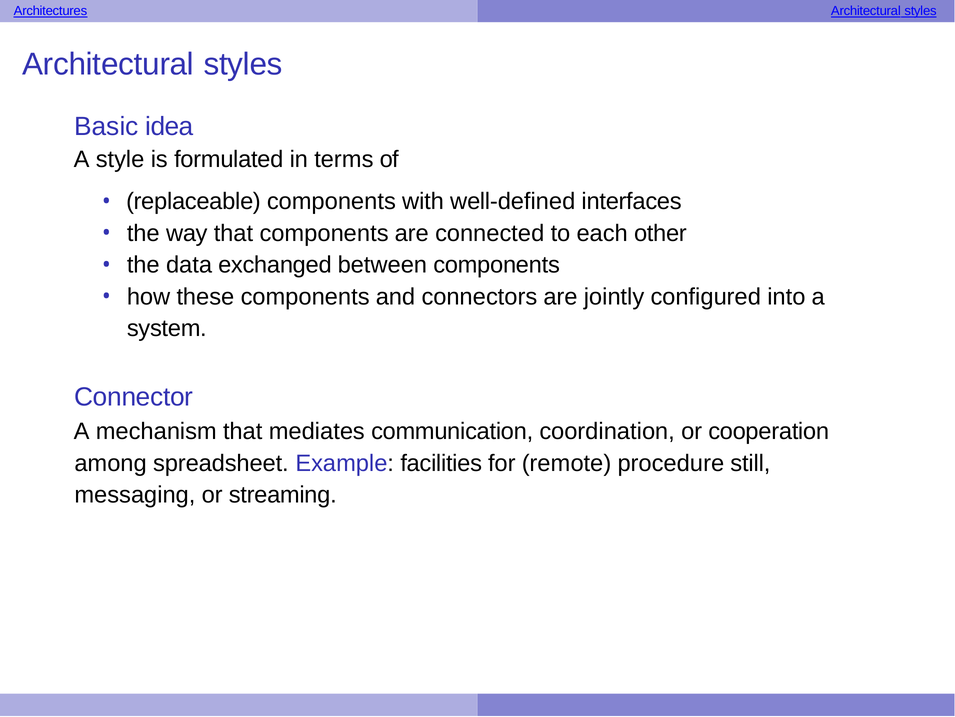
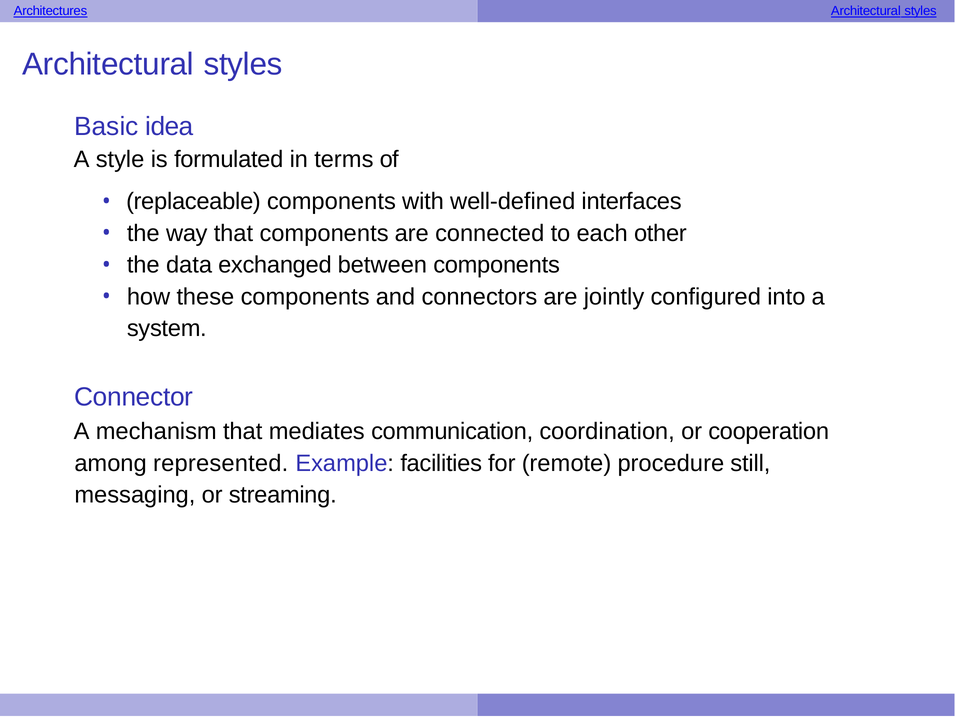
spreadsheet: spreadsheet -> represented
